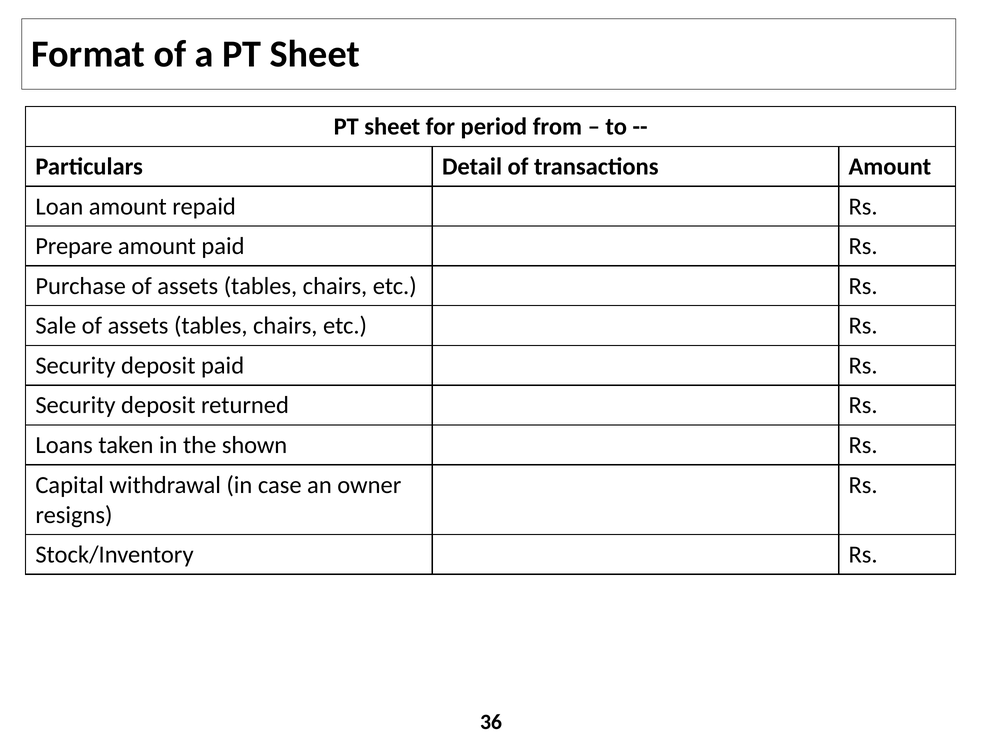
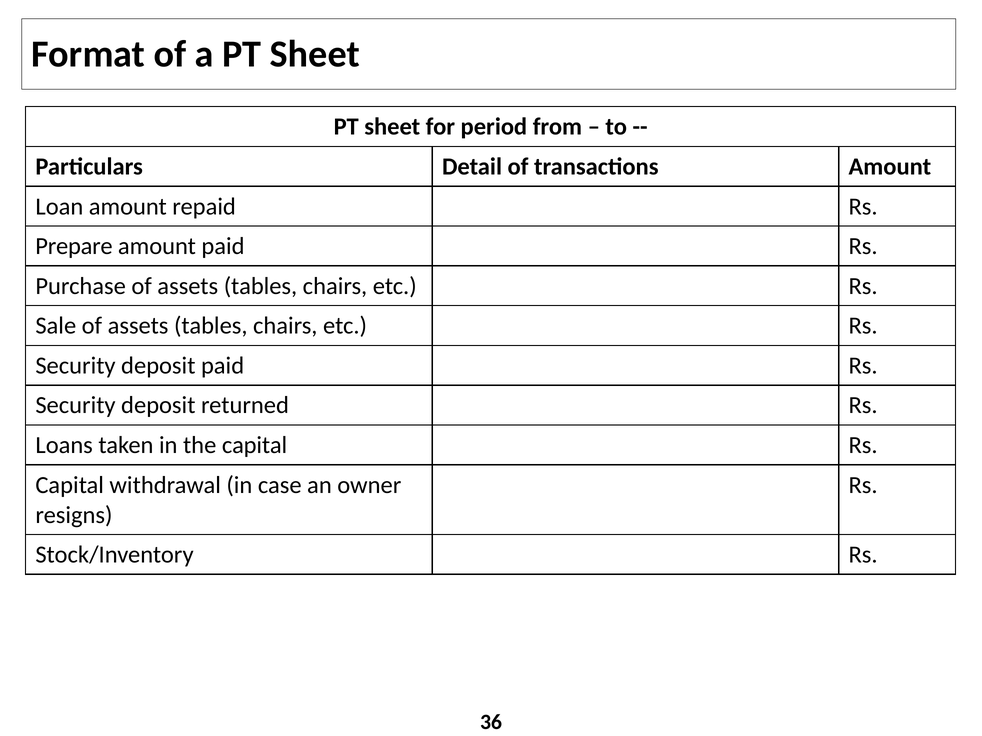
the shown: shown -> capital
